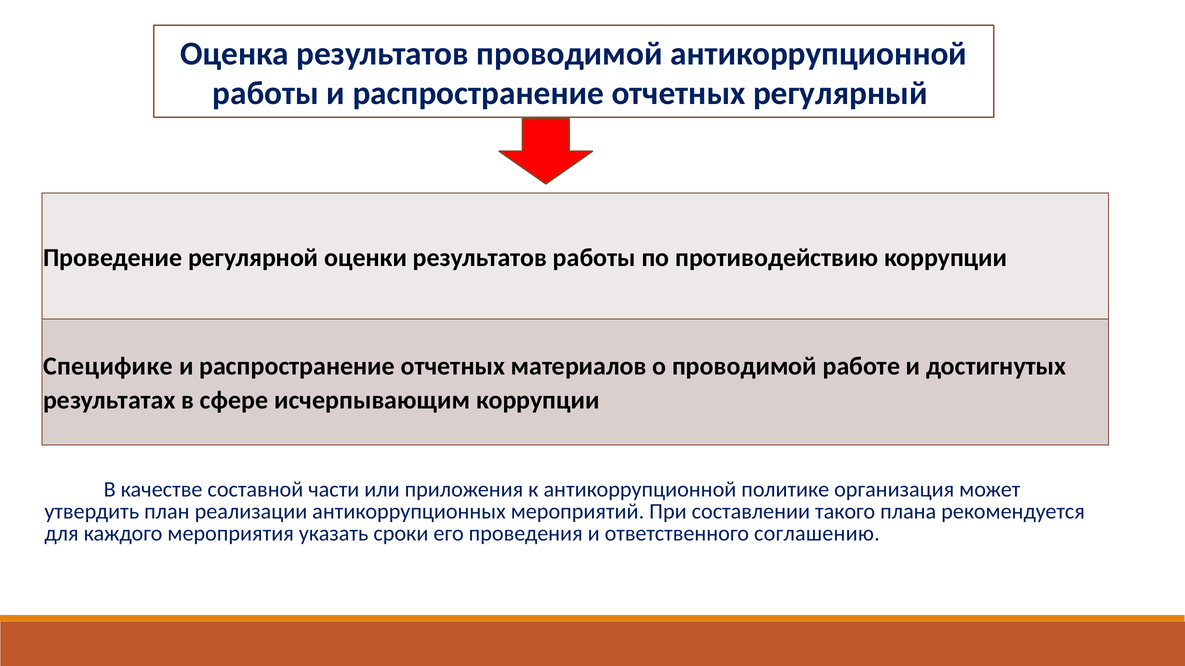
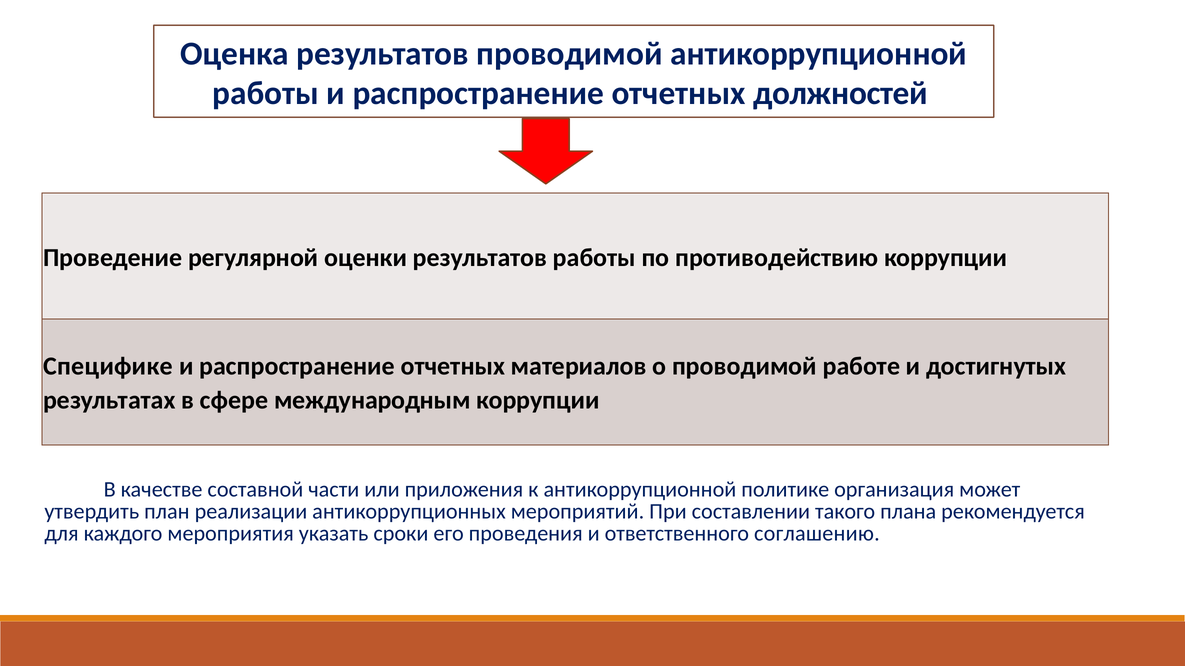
регулярный: регулярный -> должностей
исчерпывающим: исчерпывающим -> международным
